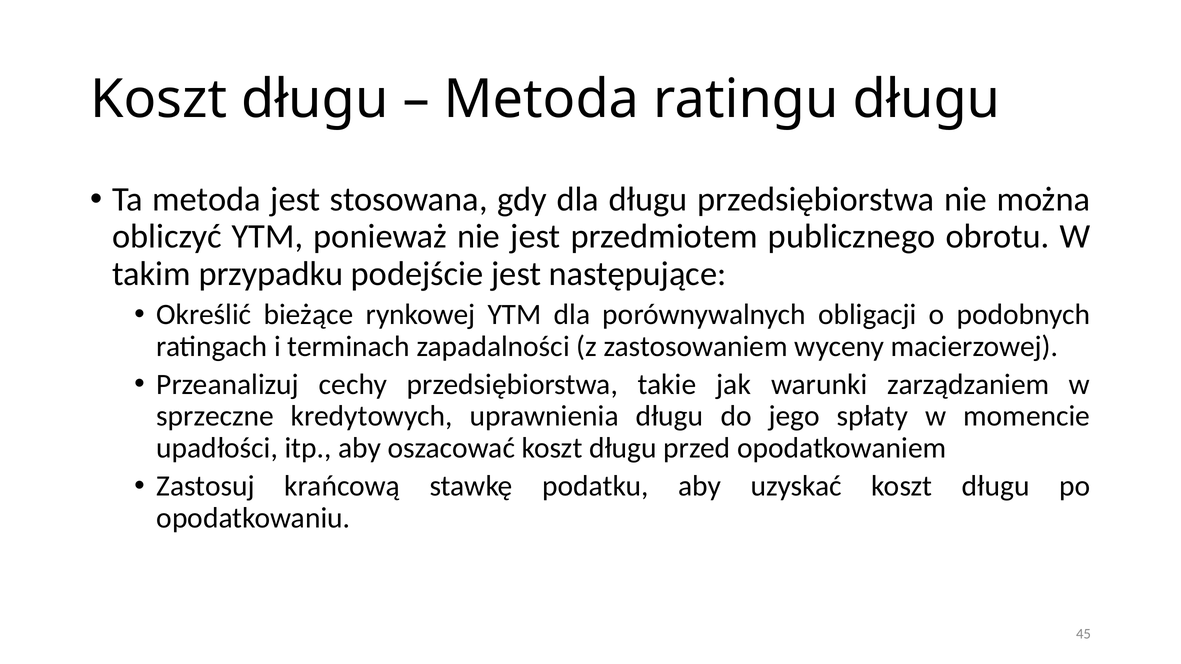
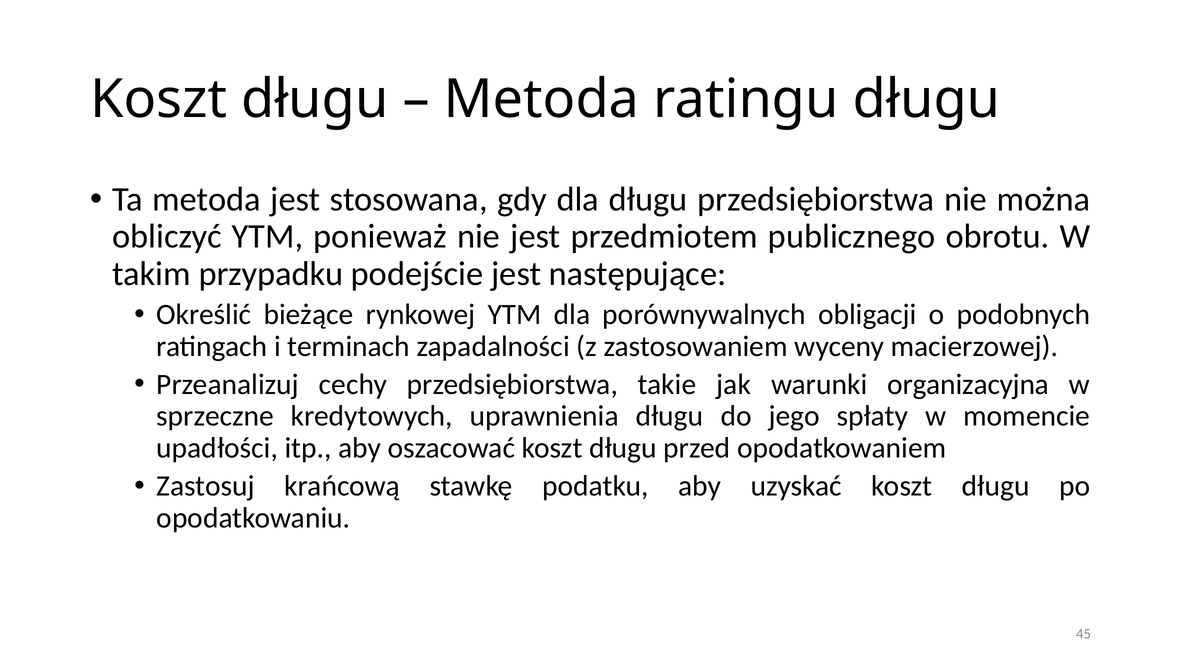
zarządzaniem: zarządzaniem -> organizacyjna
